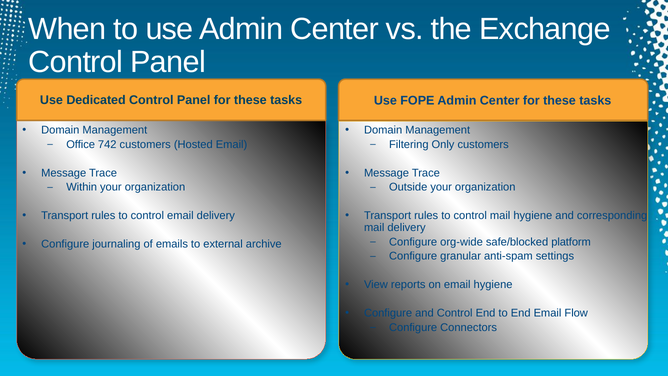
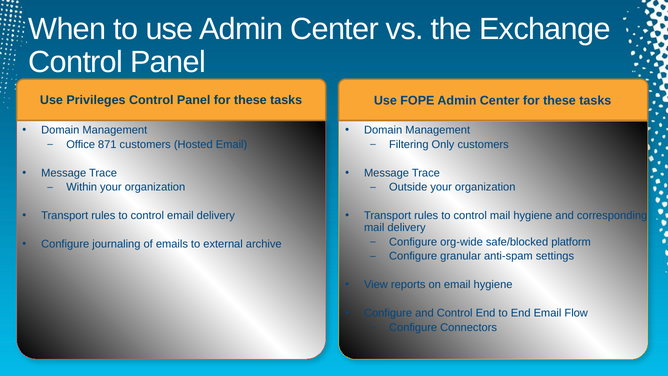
Dedicated: Dedicated -> Privileges
742: 742 -> 871
